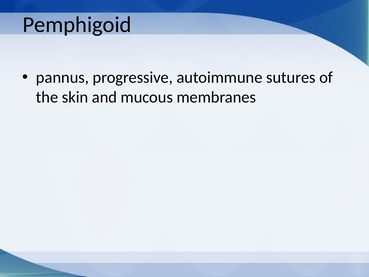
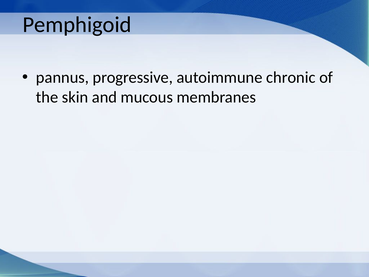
sutures: sutures -> chronic
